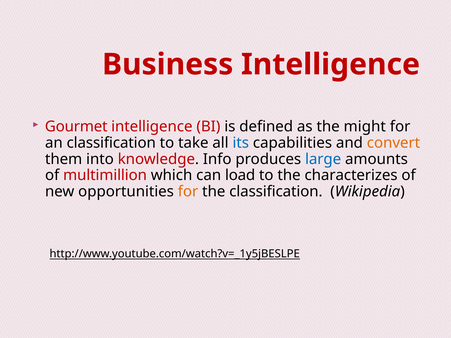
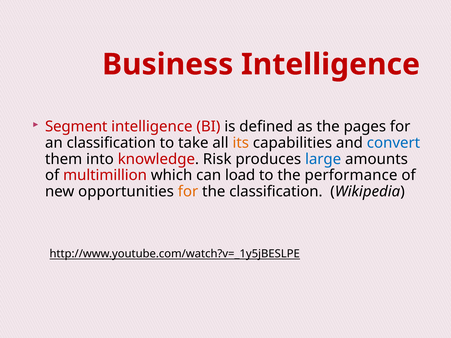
Gourmet: Gourmet -> Segment
might: might -> pages
its colour: blue -> orange
convert colour: orange -> blue
Info: Info -> Risk
characterizes: characterizes -> performance
